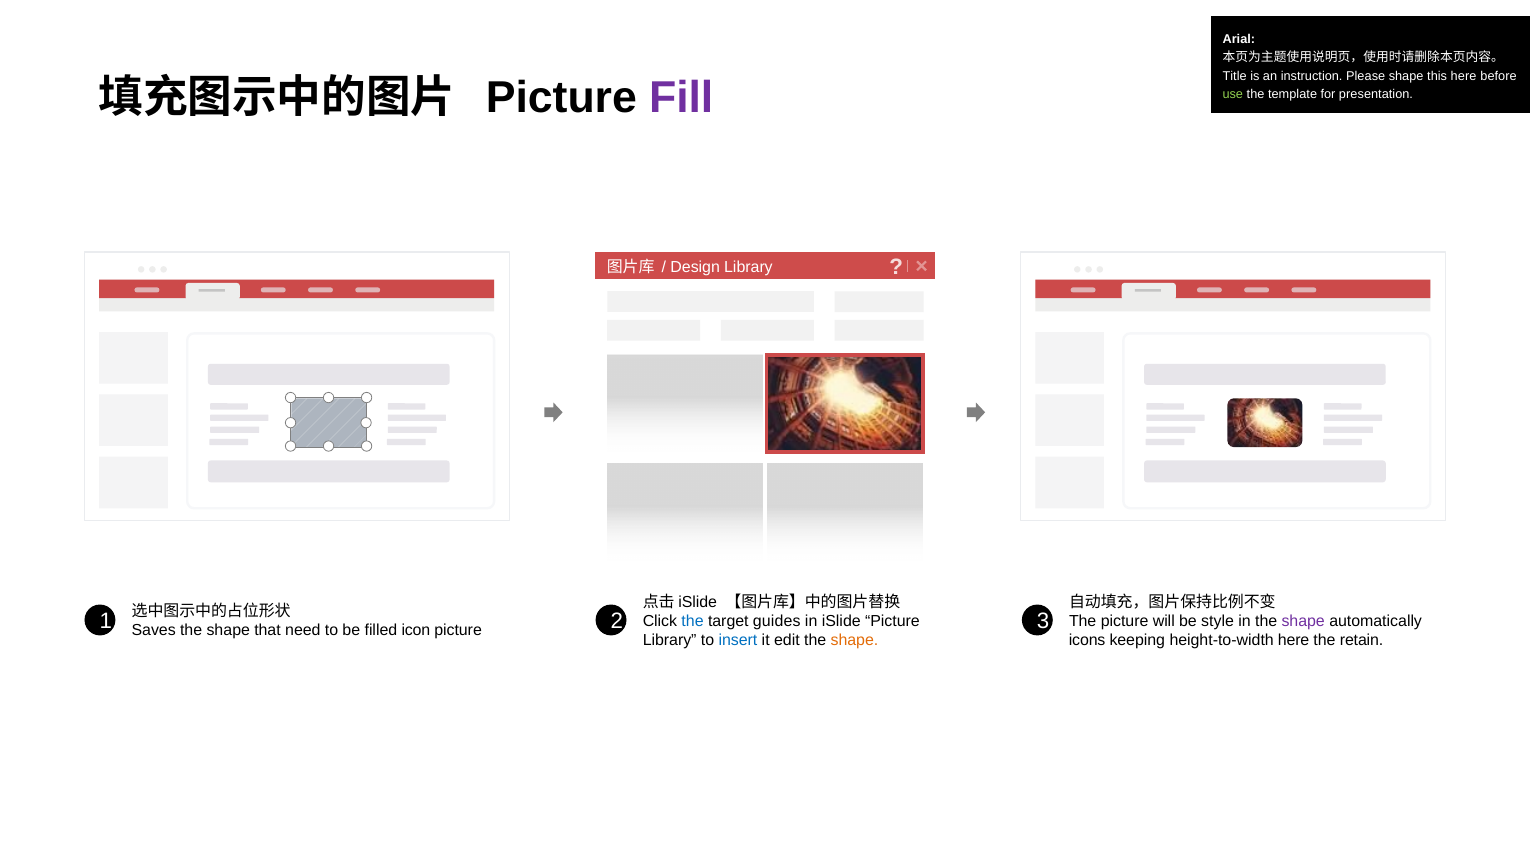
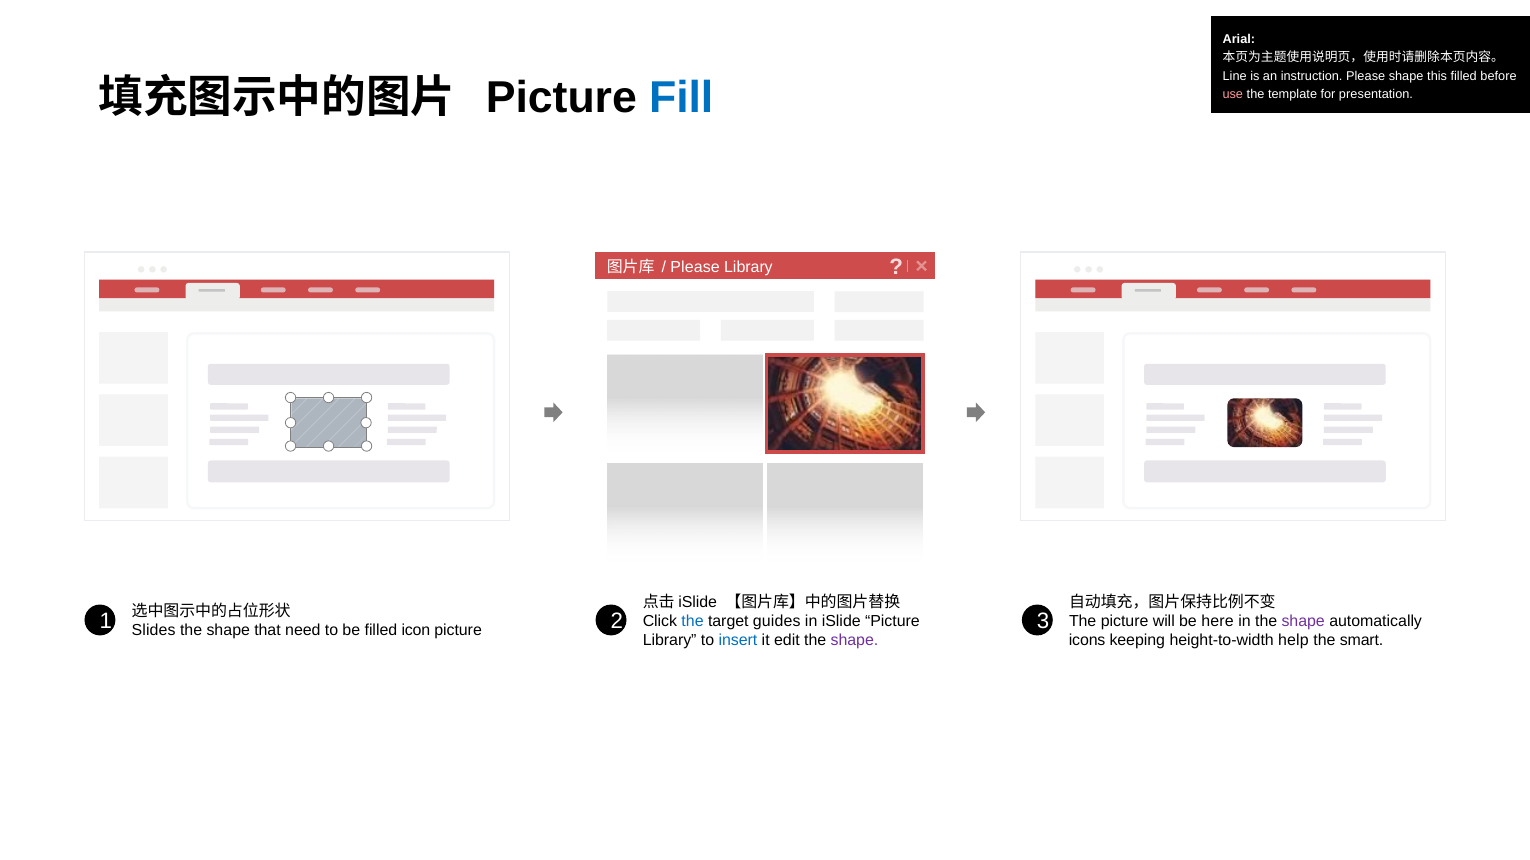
Title: Title -> Line
this here: here -> filled
Fill colour: purple -> blue
use colour: light green -> pink
Design at (695, 267): Design -> Please
style: style -> here
Saves: Saves -> Slides
shape at (854, 641) colour: orange -> purple
height-to-width here: here -> help
retain: retain -> smart
